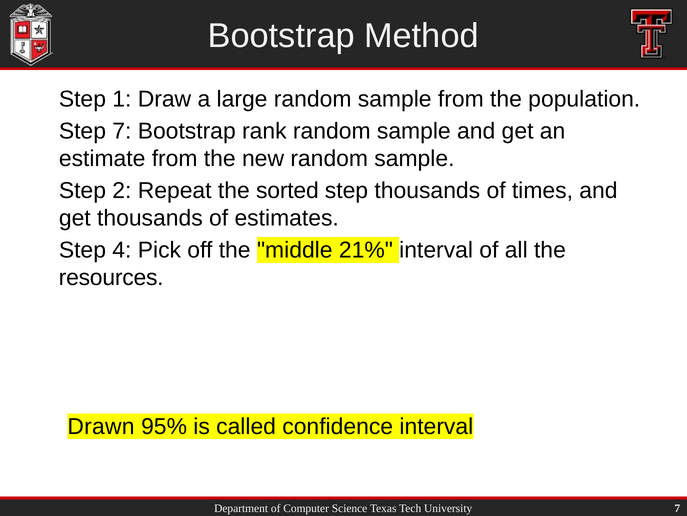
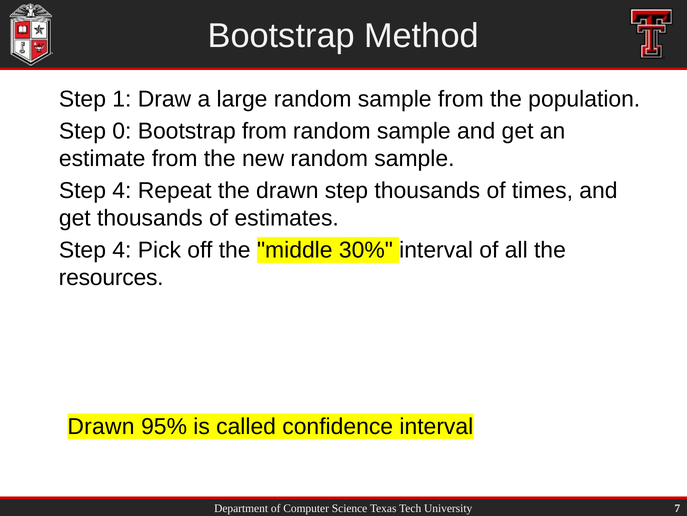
Step 7: 7 -> 0
Bootstrap rank: rank -> from
2 at (122, 191): 2 -> 4
the sorted: sorted -> drawn
21%: 21% -> 30%
